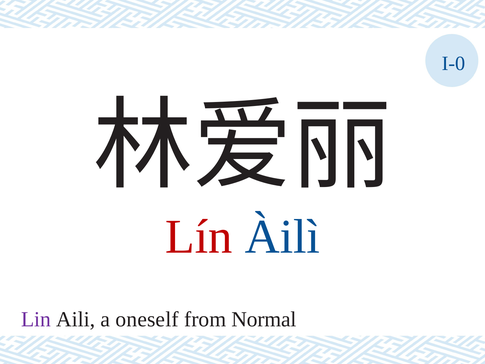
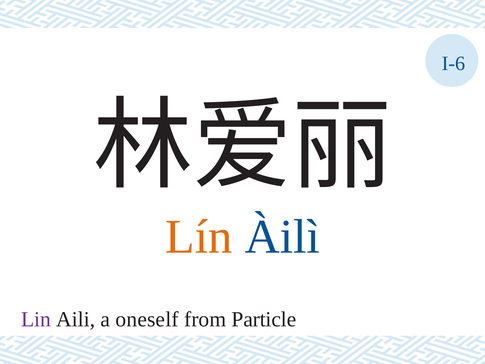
I-0: I-0 -> I-6
Lín colour: red -> orange
Normal: Normal -> Particle
